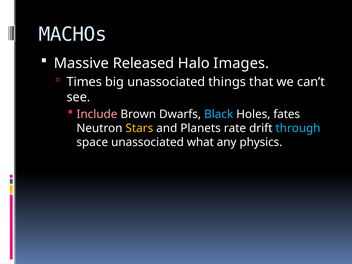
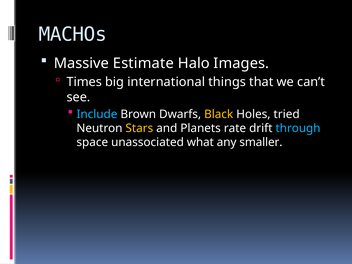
Released: Released -> Estimate
big unassociated: unassociated -> international
Include colour: pink -> light blue
Black colour: light blue -> yellow
fates: fates -> tried
physics: physics -> smaller
